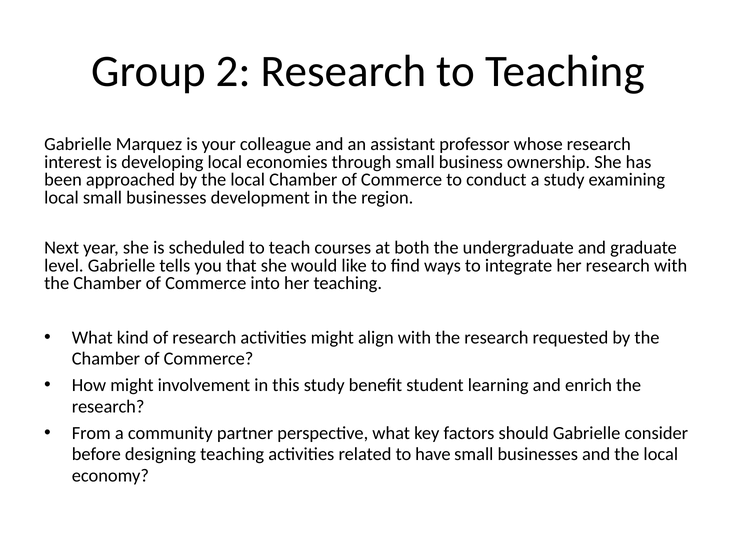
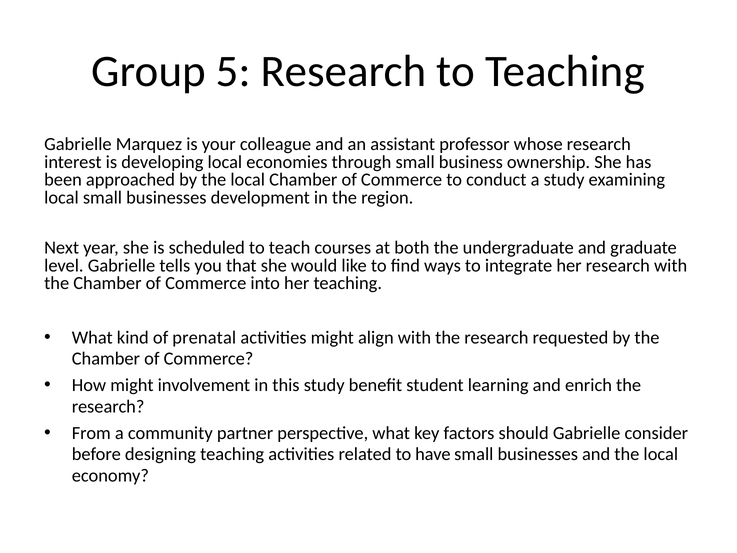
2: 2 -> 5
of research: research -> prenatal
